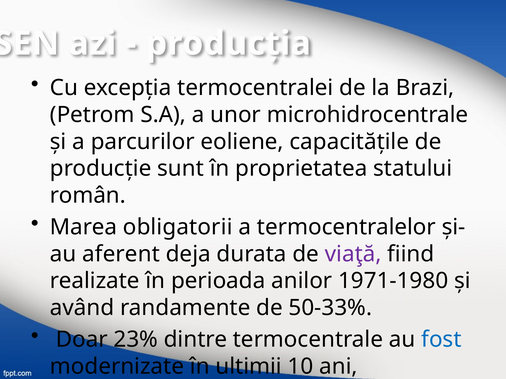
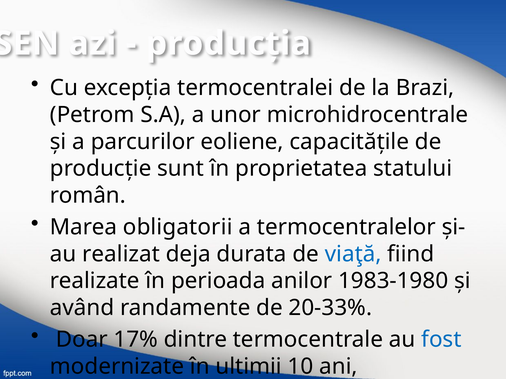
aferent: aferent -> realizat
viaţă colour: purple -> blue
1971-1980: 1971-1980 -> 1983-1980
50-33%: 50-33% -> 20-33%
23%: 23% -> 17%
